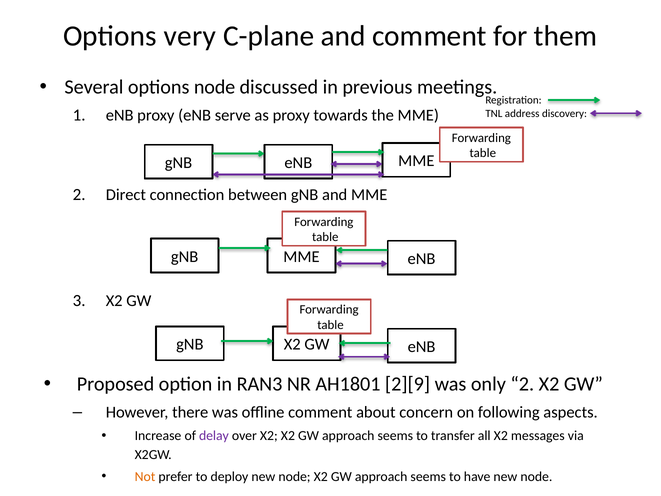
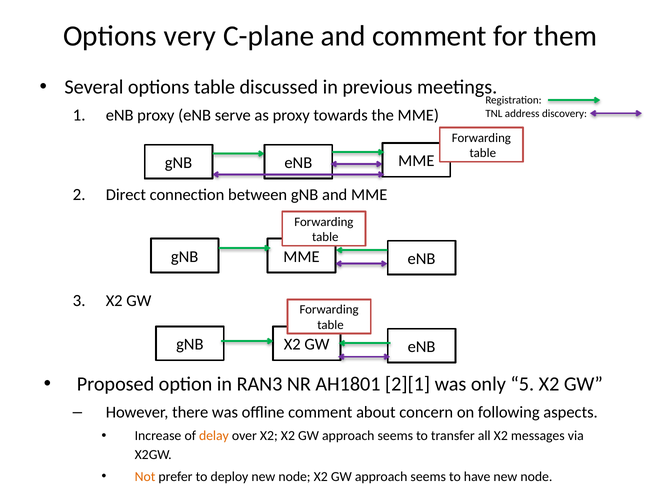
options node: node -> table
2][9: 2][9 -> 2][1
only 2: 2 -> 5
delay colour: purple -> orange
